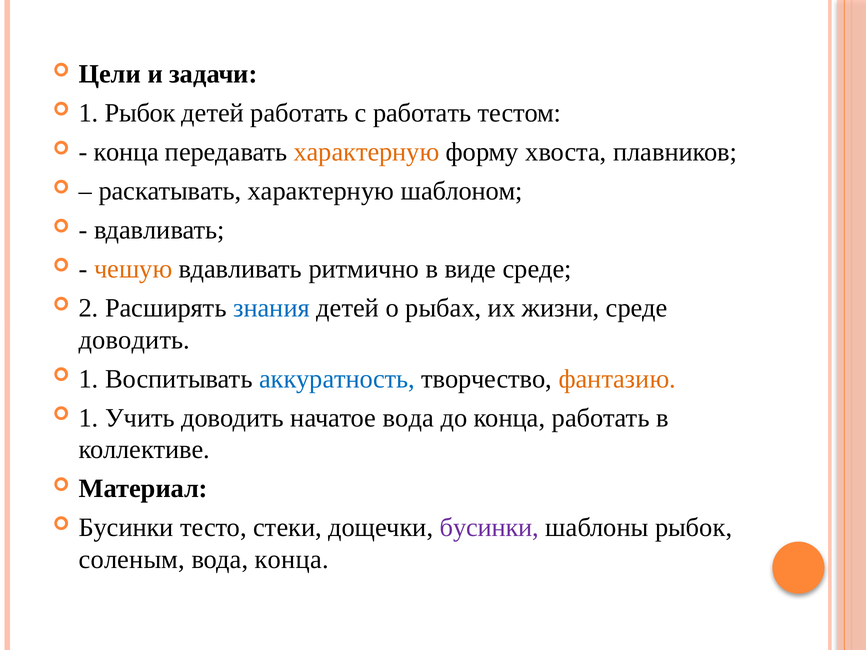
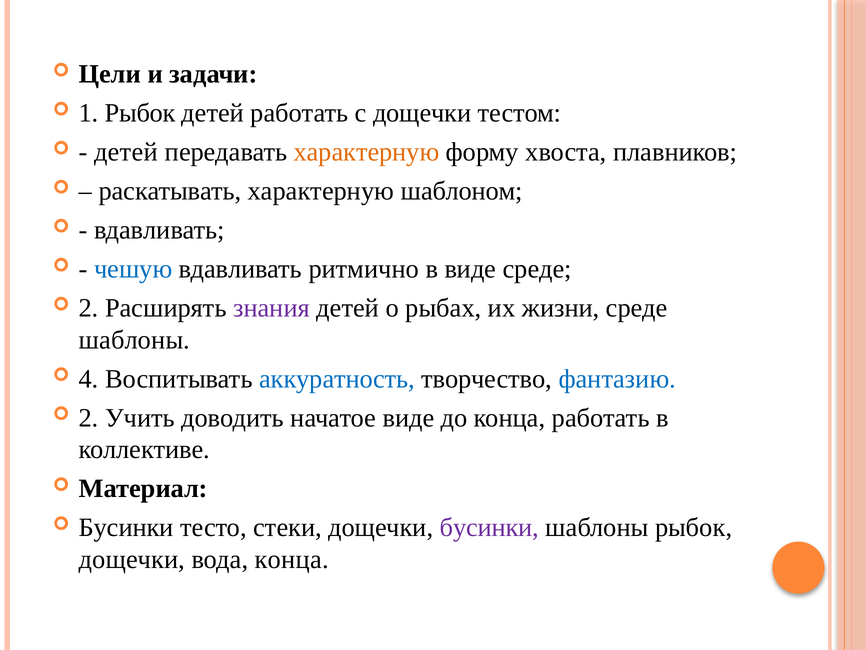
с работать: работать -> дощечки
конца at (126, 152): конца -> детей
чешую colour: orange -> blue
знания colour: blue -> purple
доводить at (134, 340): доводить -> шаблоны
1 at (89, 378): 1 -> 4
фантазию colour: orange -> blue
1 at (89, 417): 1 -> 2
начатое вода: вода -> виде
соленым at (132, 559): соленым -> дощечки
